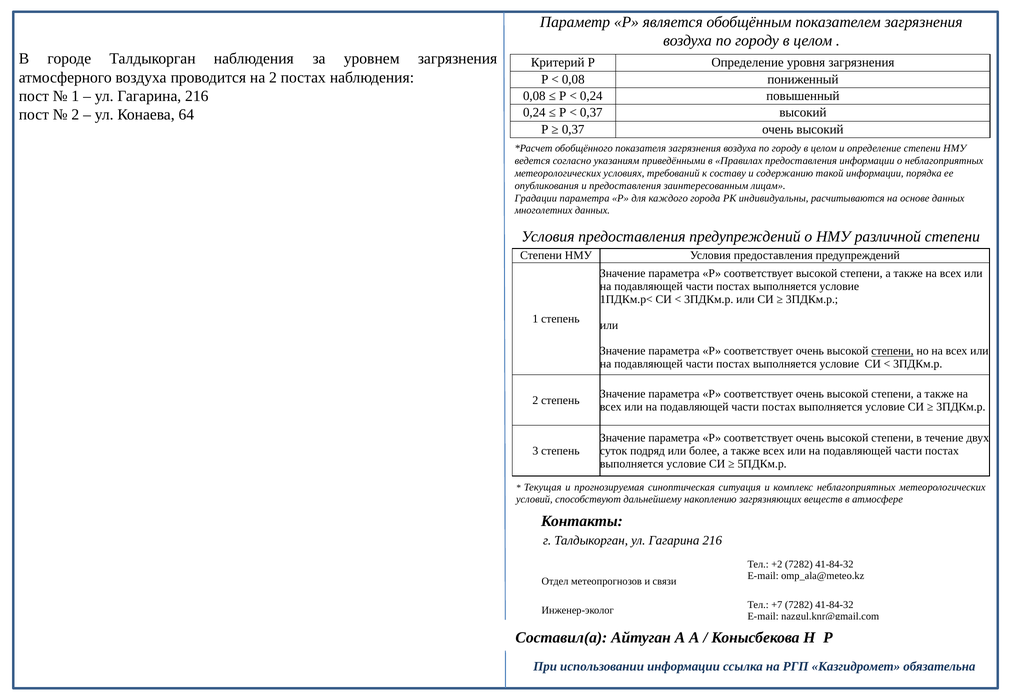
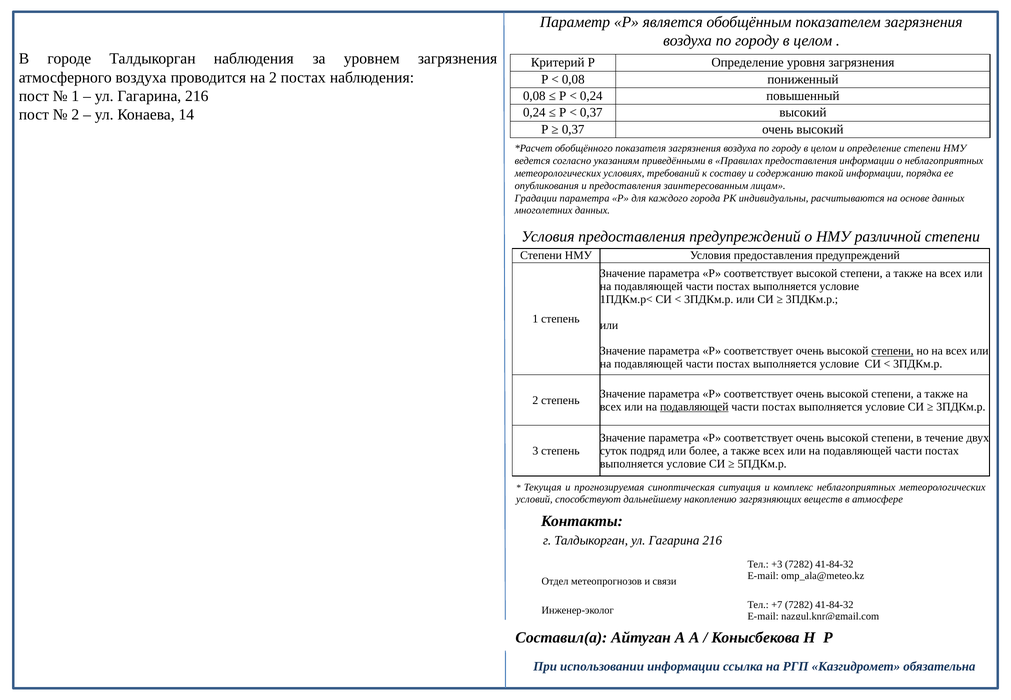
64: 64 -> 14
подавляющей at (694, 407) underline: none -> present
+2: +2 -> +3
